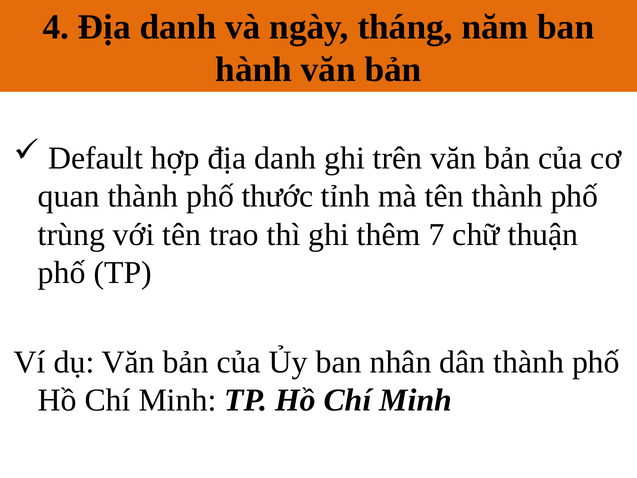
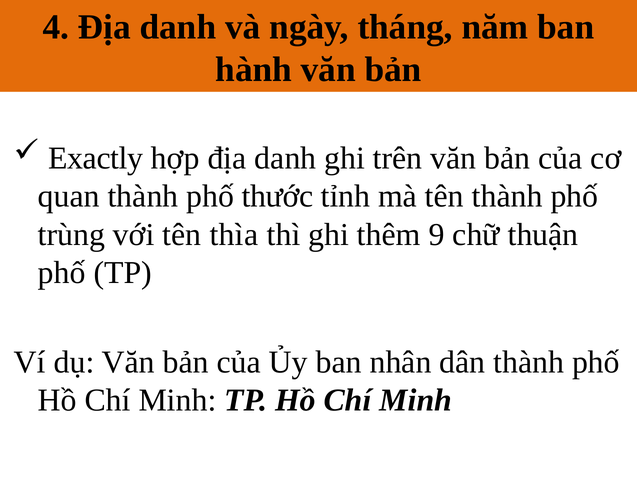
Default: Default -> Exactly
trao: trao -> thìa
7: 7 -> 9
